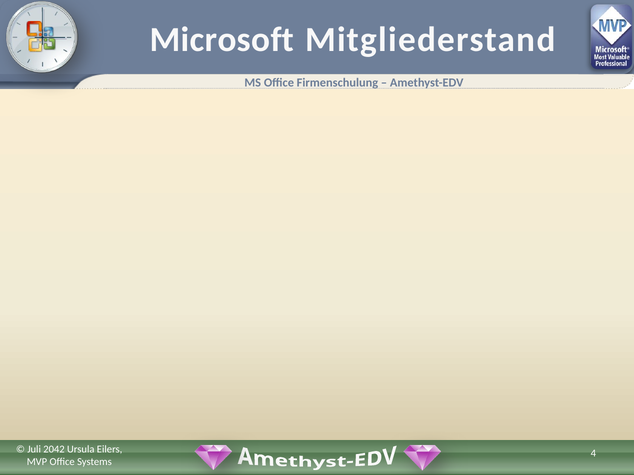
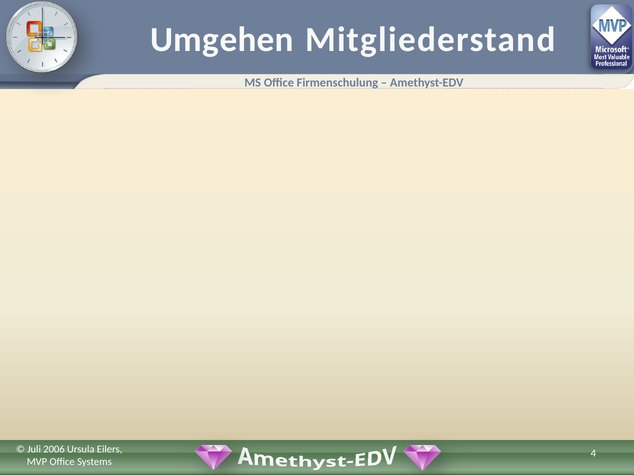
Microsoft: Microsoft -> Umgehen
2042: 2042 -> 2006
